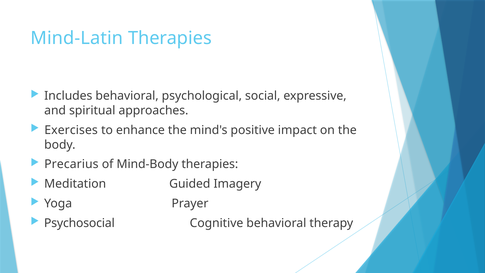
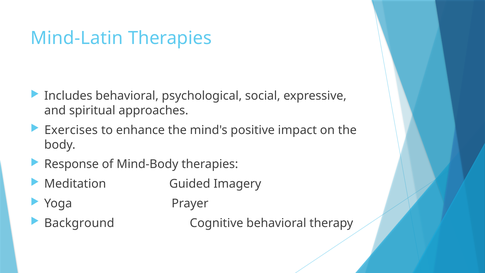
Precarius: Precarius -> Response
Psychosocial: Psychosocial -> Background
